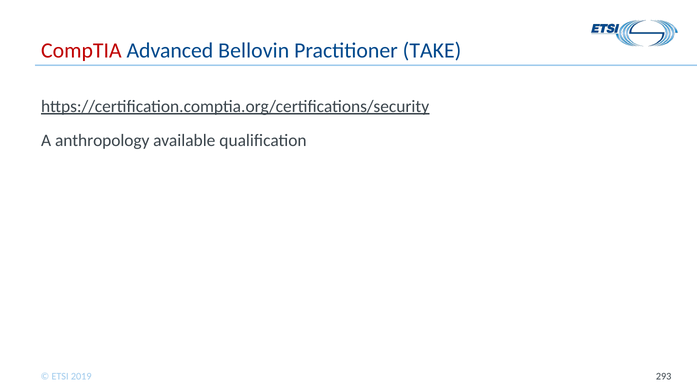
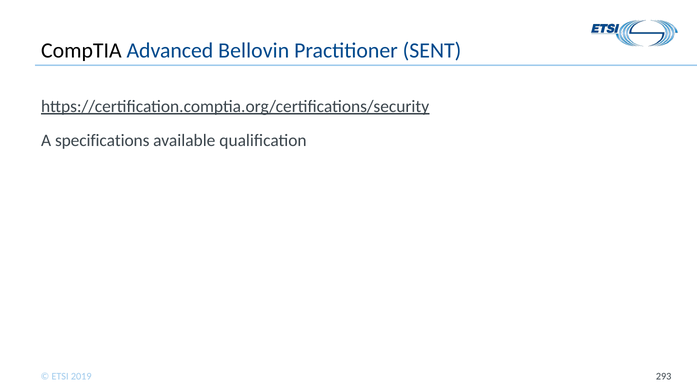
CompTIA colour: red -> black
TAKE: TAKE -> SENT
anthropology: anthropology -> specifications
